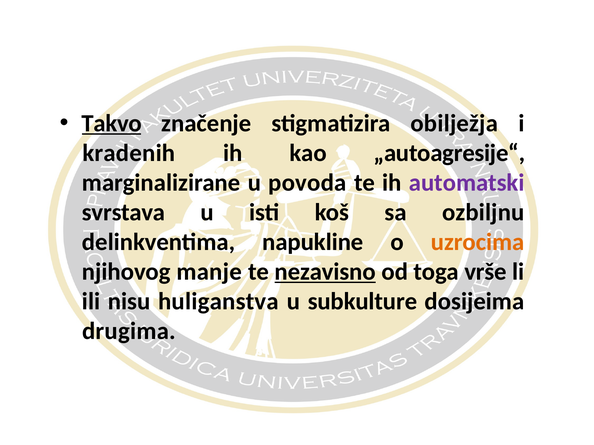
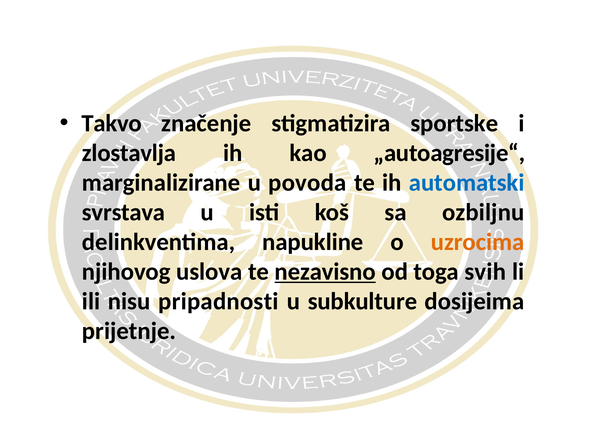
Takvo underline: present -> none
obilježja: obilježja -> sportske
kradenih: kradenih -> zlostavlja
automatski colour: purple -> blue
manje: manje -> uslova
vrše: vrše -> svih
huliganstva: huliganstva -> pripadnosti
drugima: drugima -> prijetnje
